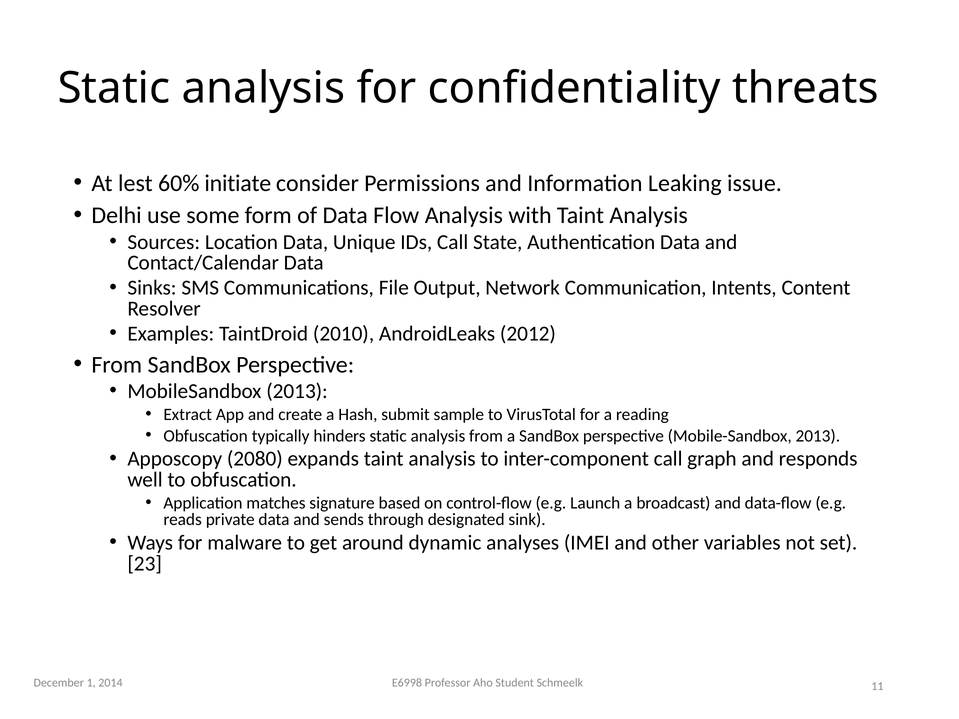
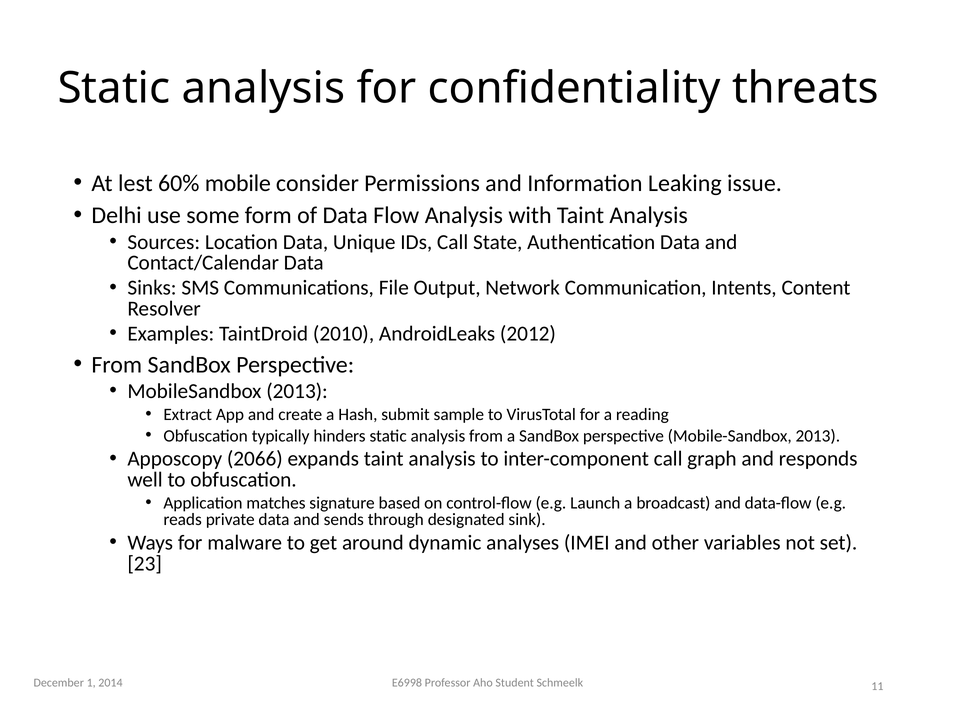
initiate: initiate -> mobile
2080: 2080 -> 2066
